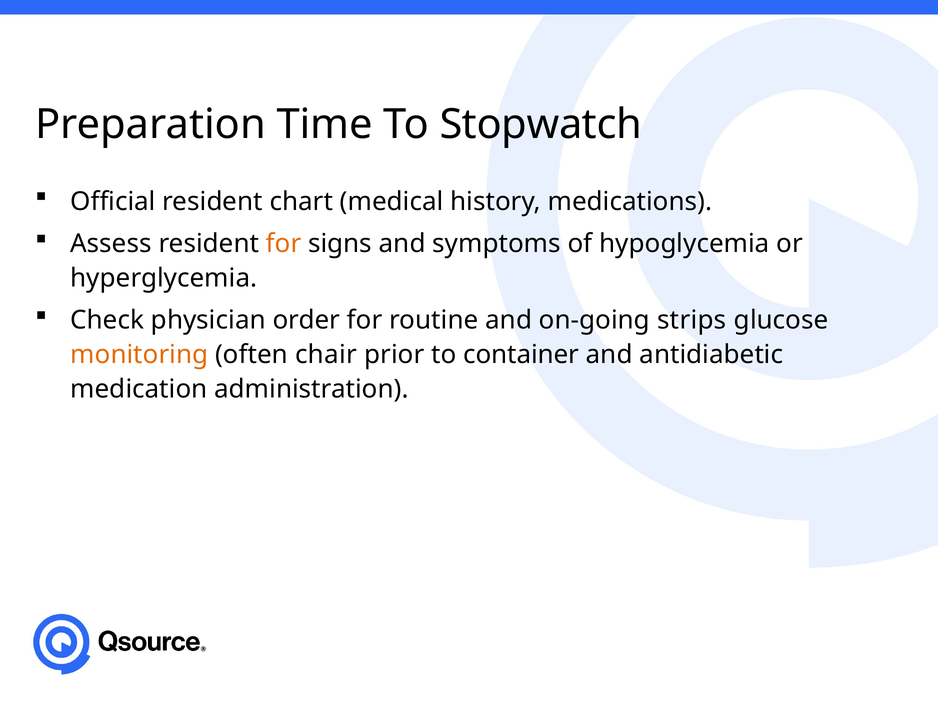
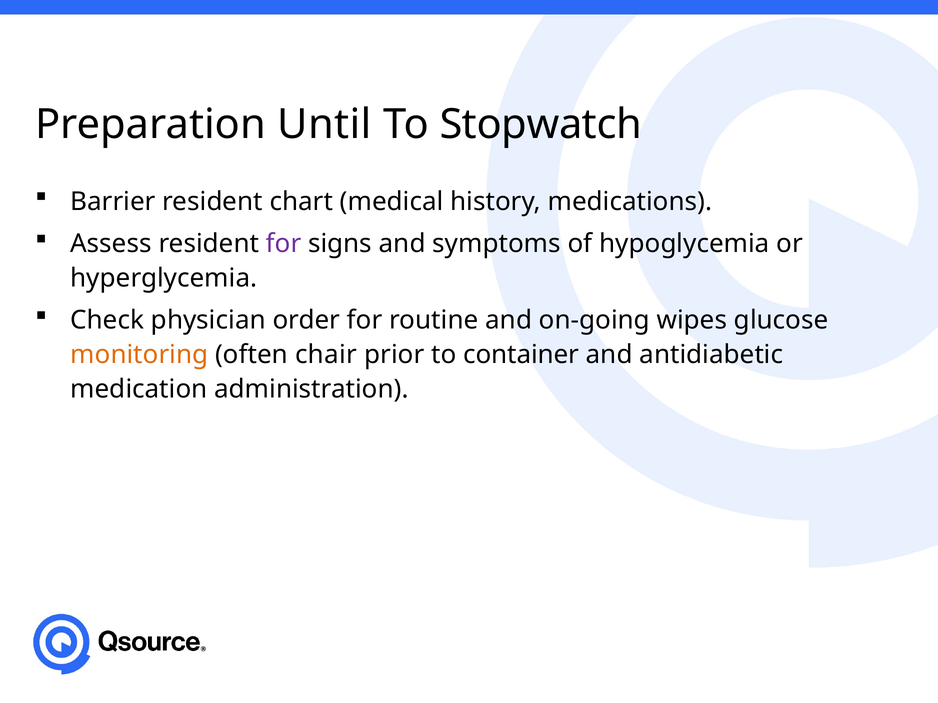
Time: Time -> Until
Official: Official -> Barrier
for at (284, 244) colour: orange -> purple
strips: strips -> wipes
